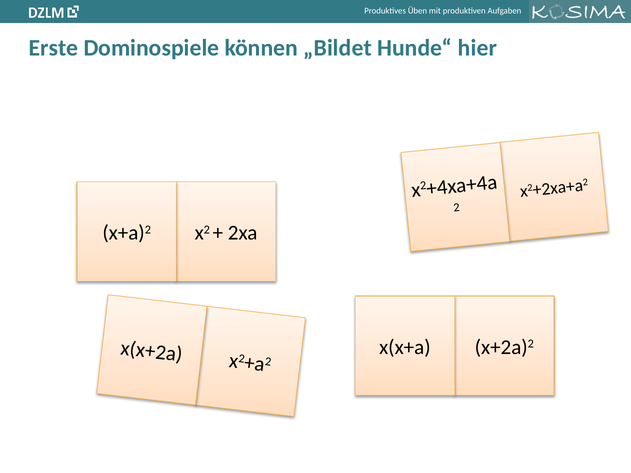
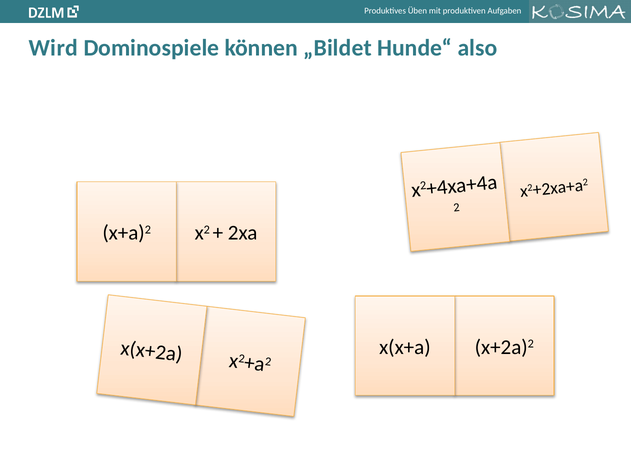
Erste: Erste -> Wird
hier: hier -> also
